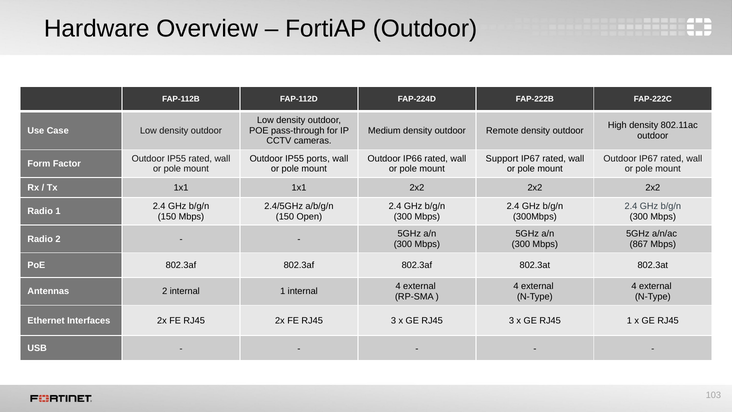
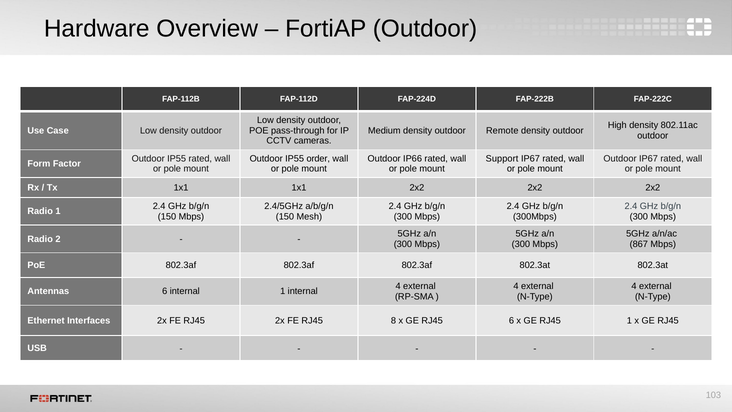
ports: ports -> order
Open: Open -> Mesh
Antennas 2: 2 -> 6
FE RJ45 3: 3 -> 8
GE RJ45 3: 3 -> 6
